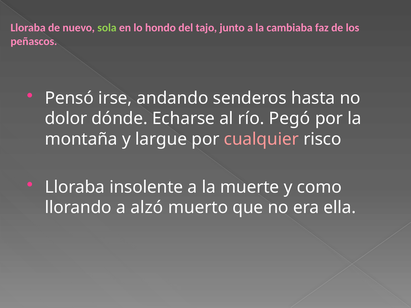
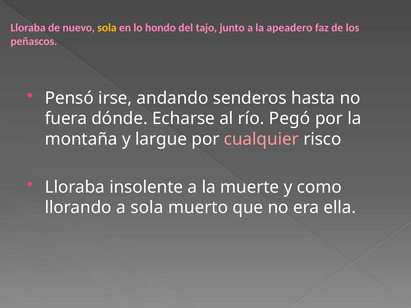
sola at (107, 28) colour: light green -> yellow
cambiaba: cambiaba -> apeadero
dolor: dolor -> fuera
a alzó: alzó -> sola
